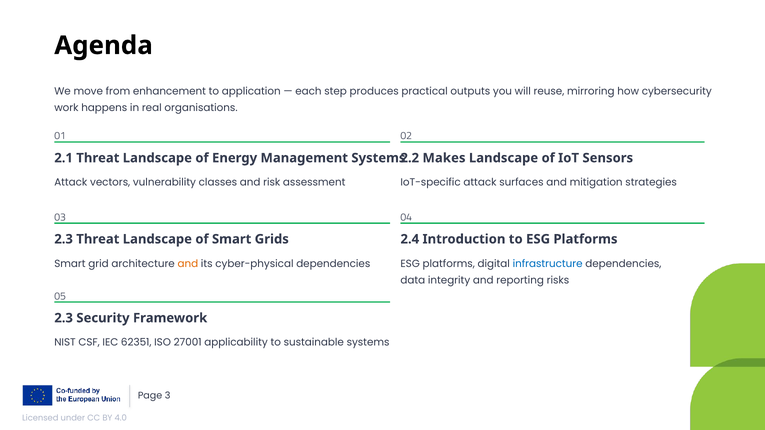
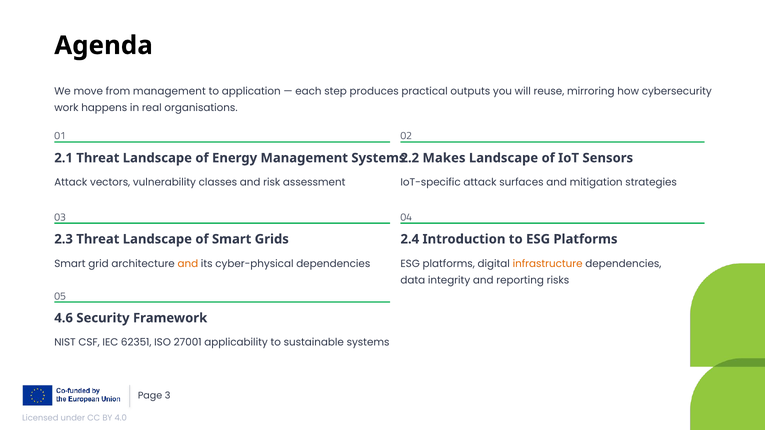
from enhancement: enhancement -> management
infrastructure colour: blue -> orange
2.3 at (64, 318): 2.3 -> 4.6
